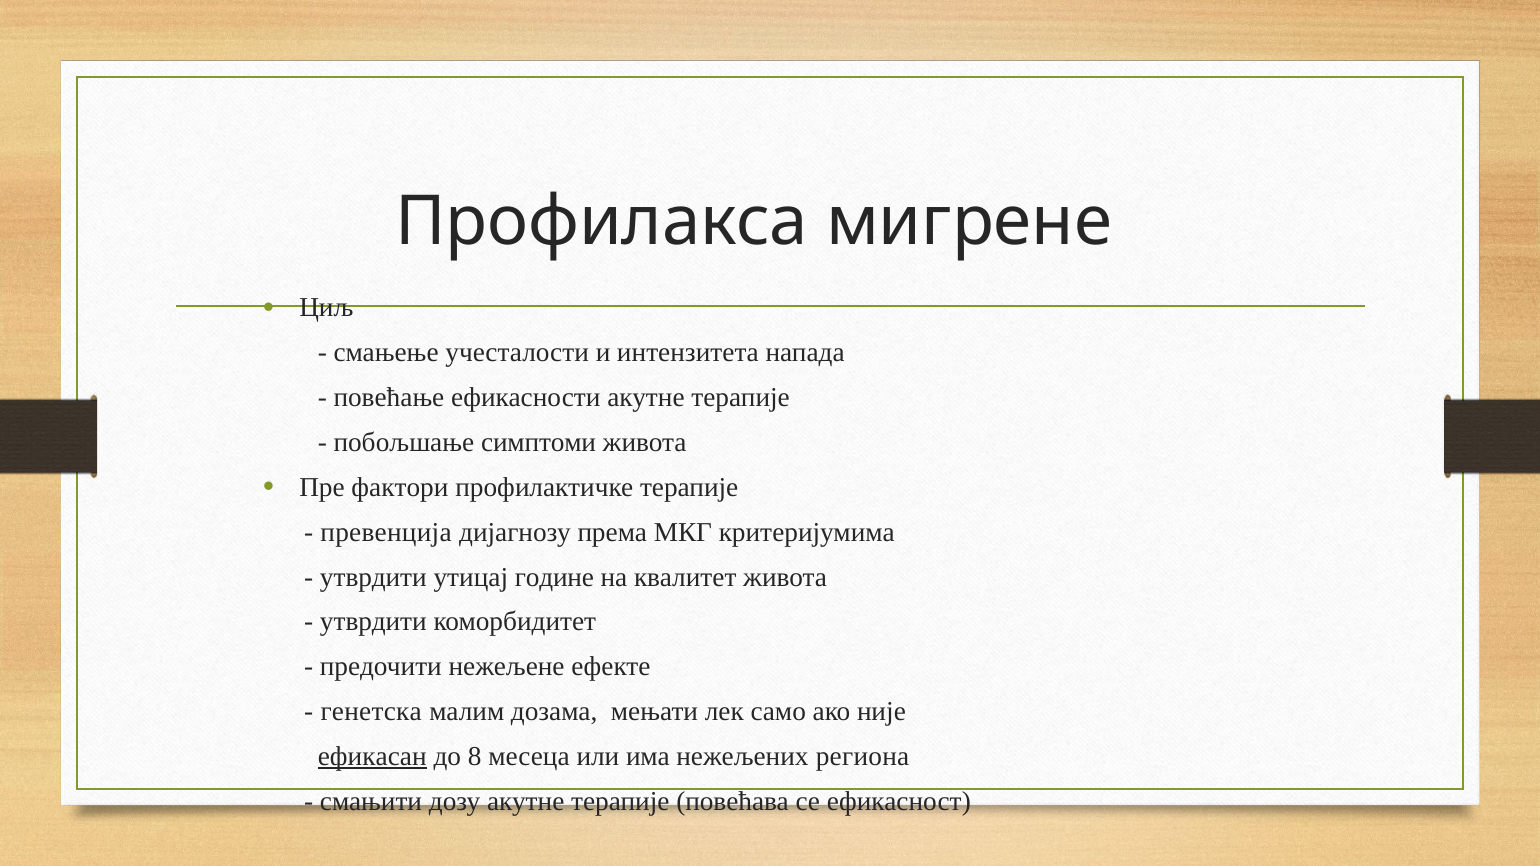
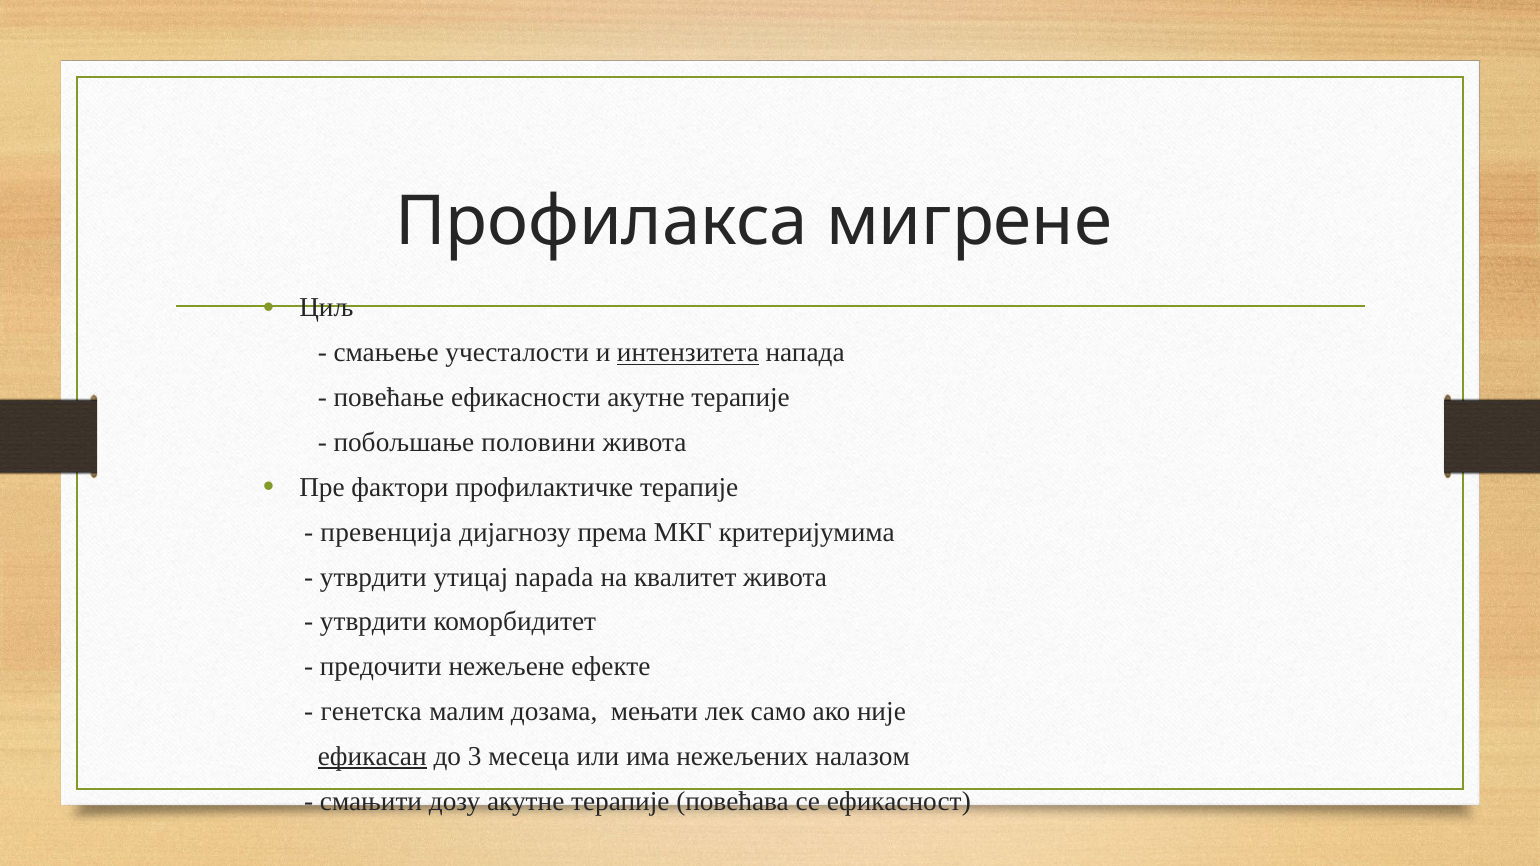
интензитета underline: none -> present
симптоми: симптоми -> половини
године: године -> napada
8: 8 -> 3
региона: региона -> налазом
